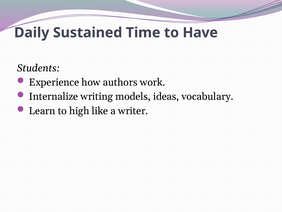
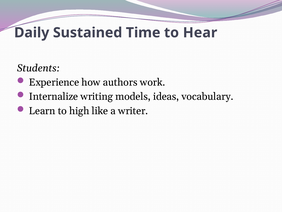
Have: Have -> Hear
